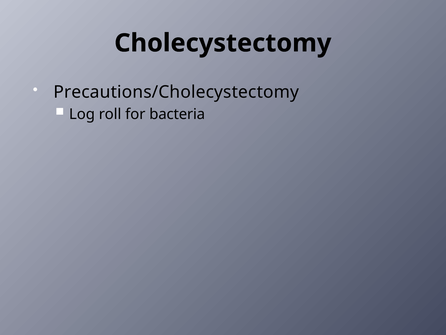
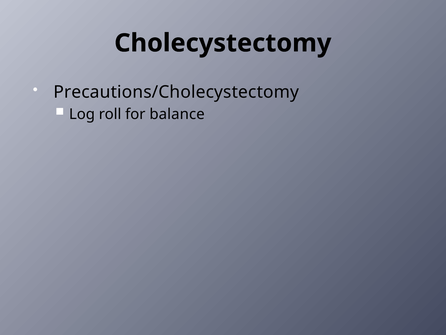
bacteria: bacteria -> balance
